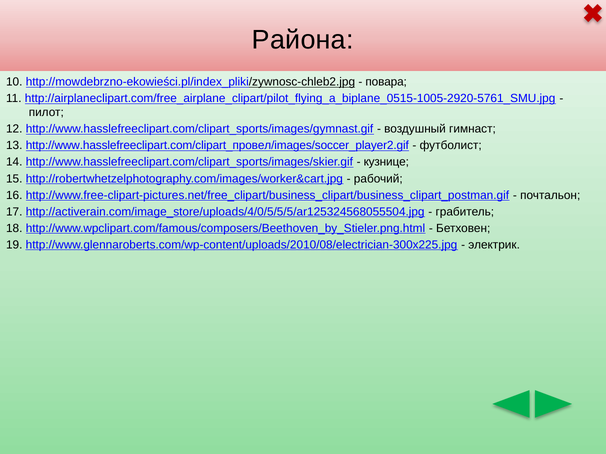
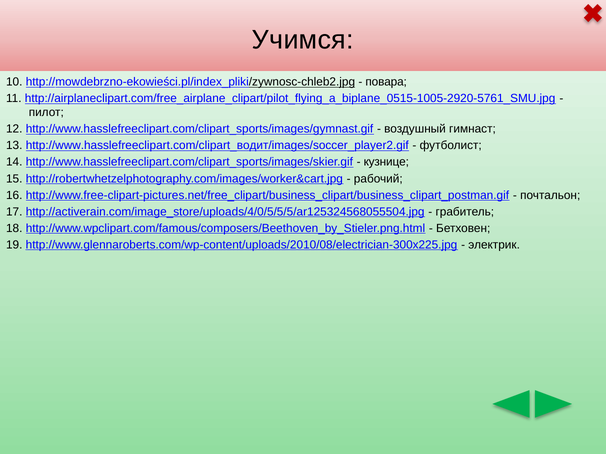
Района: Района -> Учимся
http://www.hasslefreeclipart.com/clipart_провел/images/soccer_player2.gif: http://www.hasslefreeclipart.com/clipart_провел/images/soccer_player2.gif -> http://www.hasslefreeclipart.com/clipart_водит/images/soccer_player2.gif
